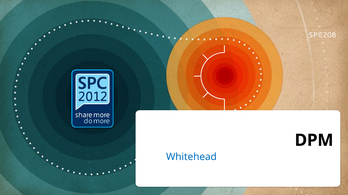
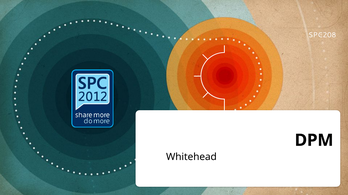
Whitehead colour: blue -> black
